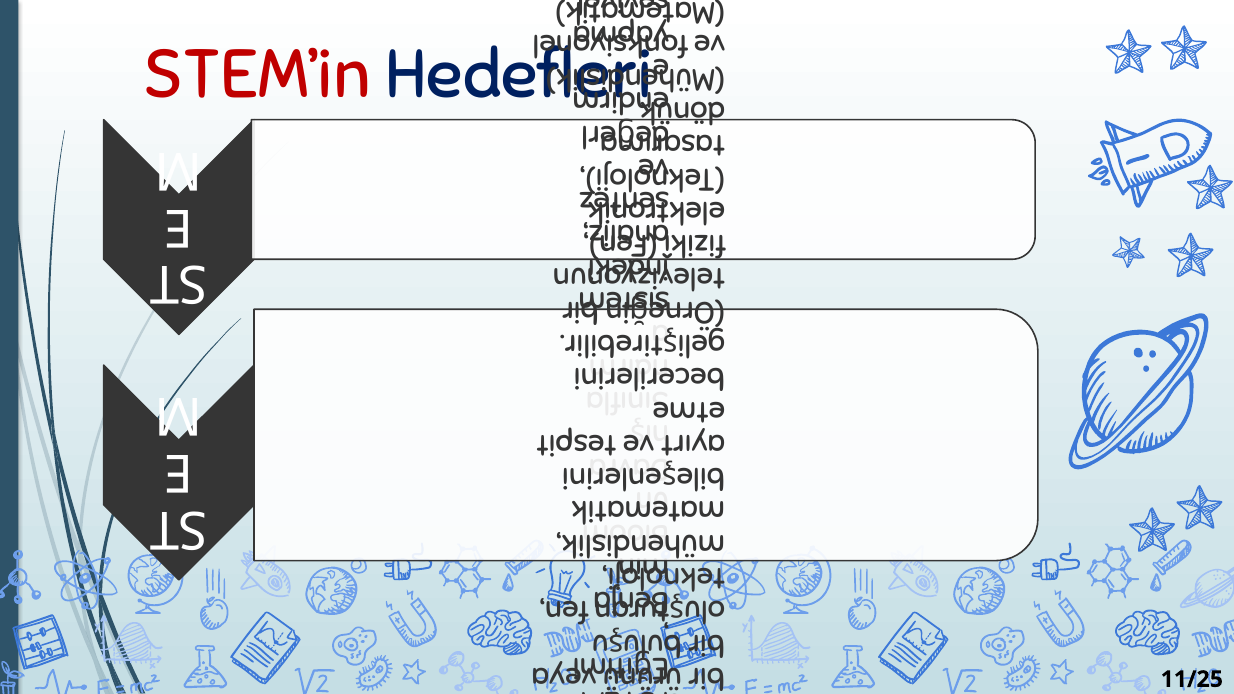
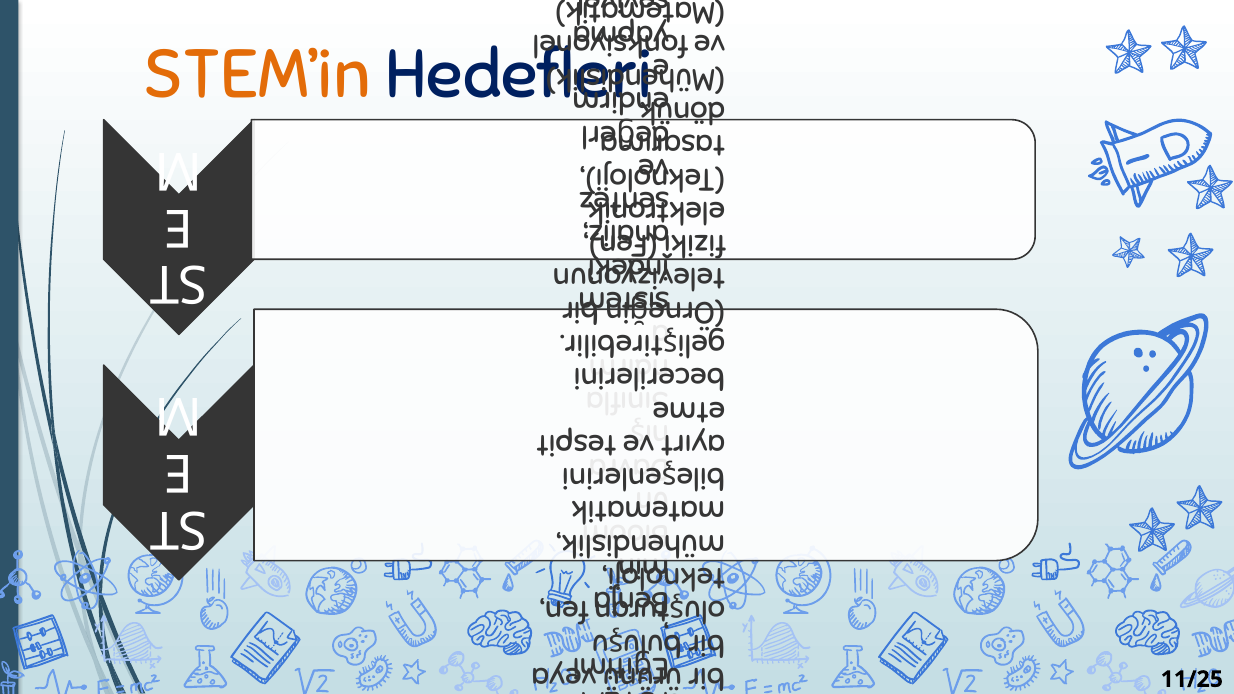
STEM’in colour: red -> orange
